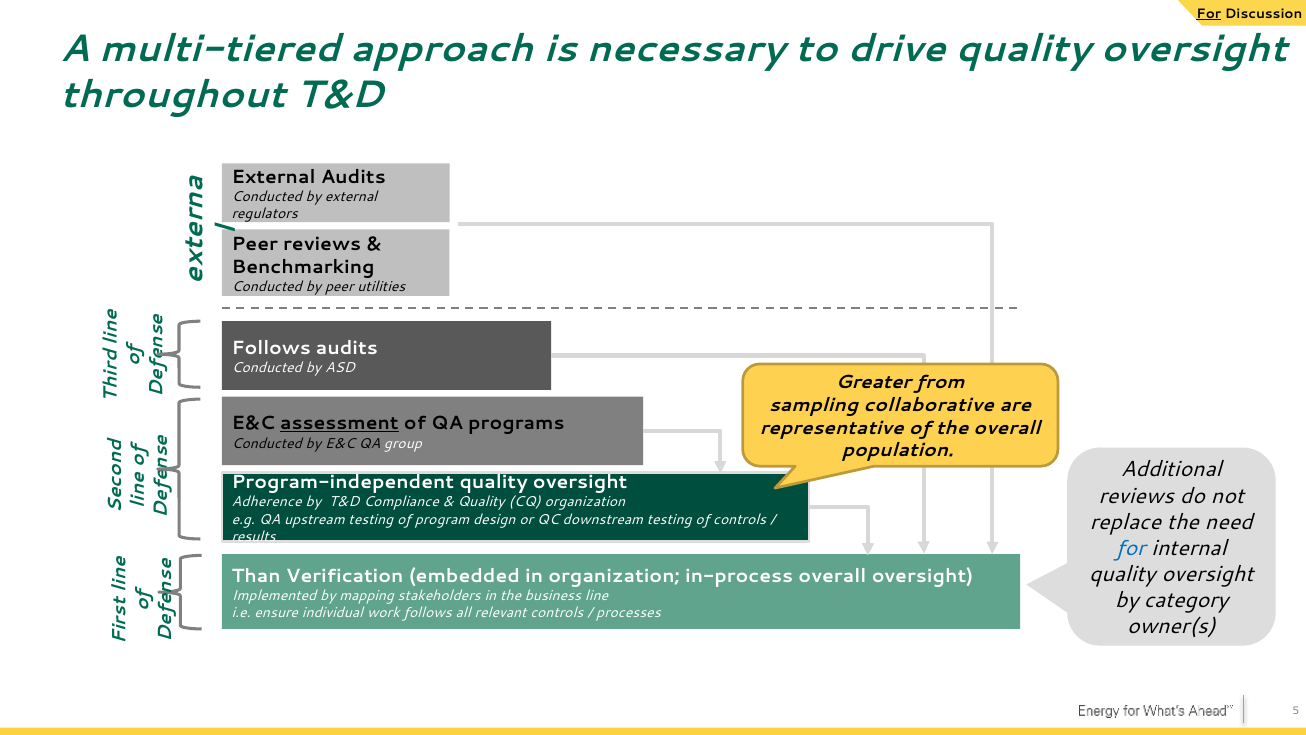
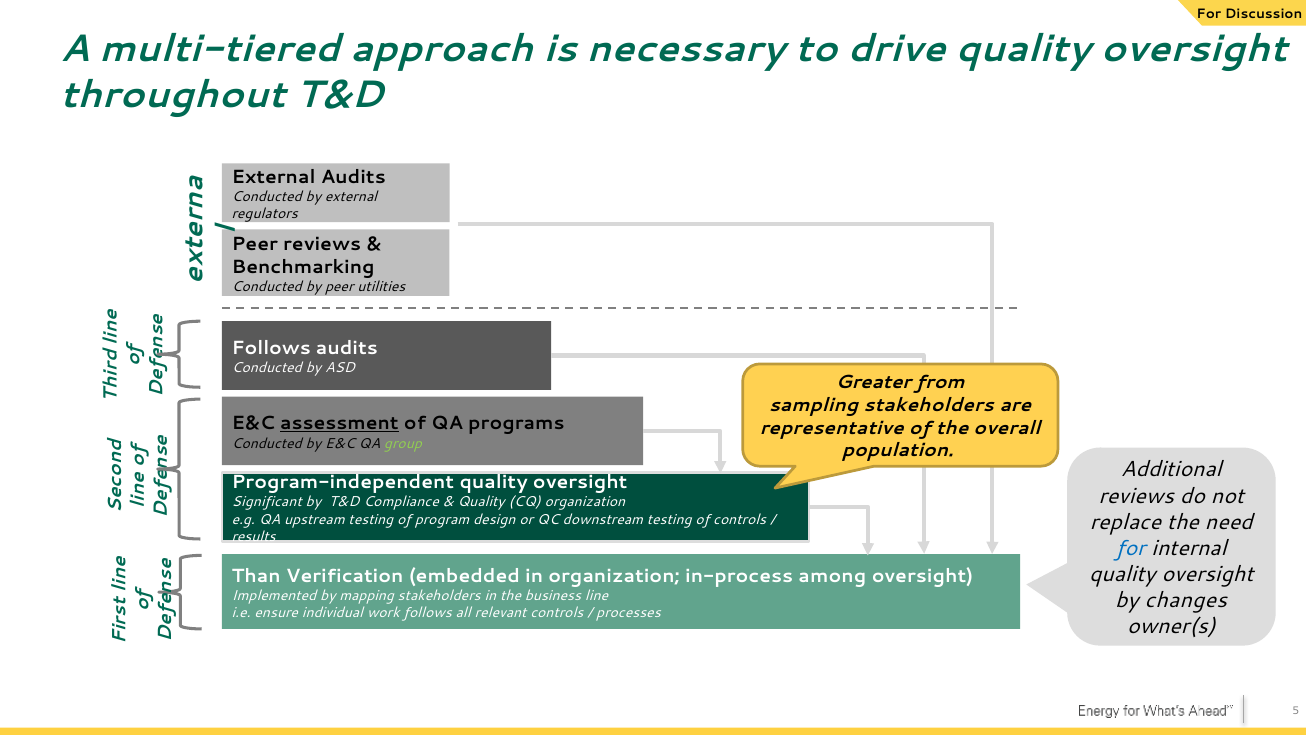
For at (1209, 14) underline: present -> none
sampling collaborative: collaborative -> stakeholders
group colour: white -> light green
Adherence: Adherence -> Significant
in-process overall: overall -> among
category: category -> changes
